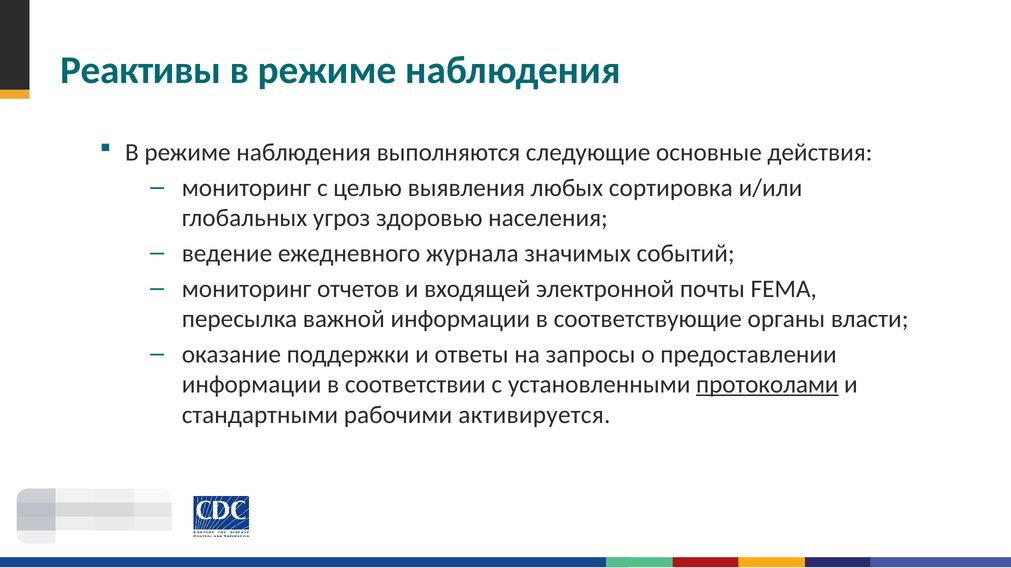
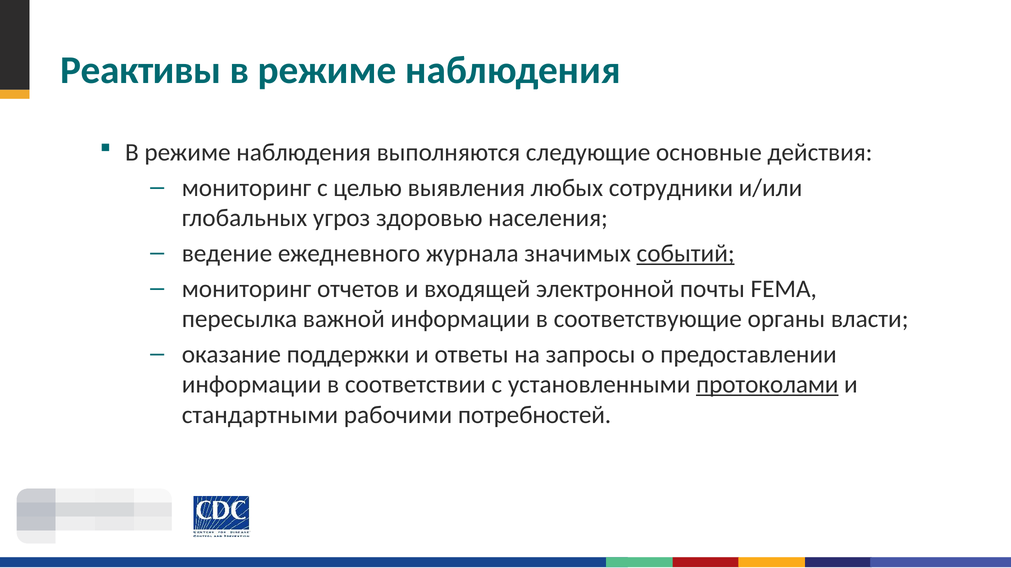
сортировка: сортировка -> сотрудники
событий underline: none -> present
активируется: активируется -> потребностей
